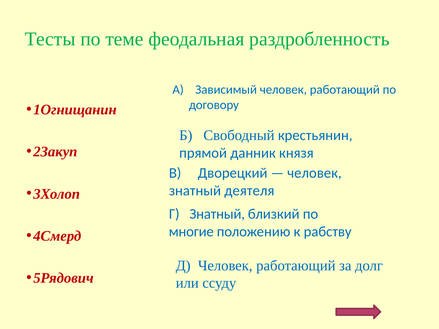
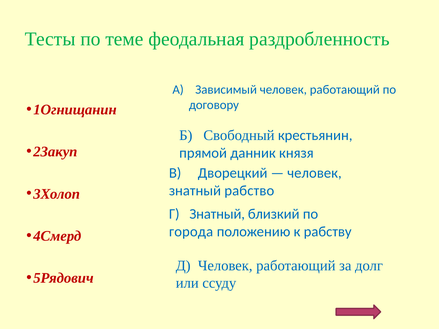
деятеля: деятеля -> рабство
многие: многие -> города
